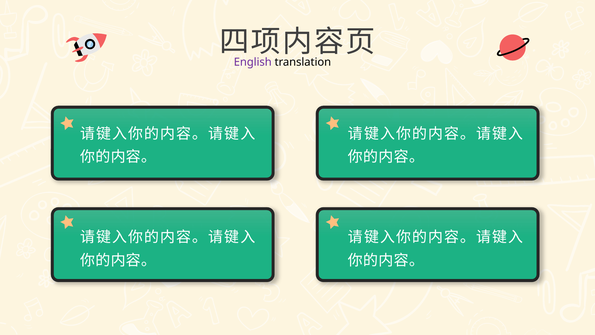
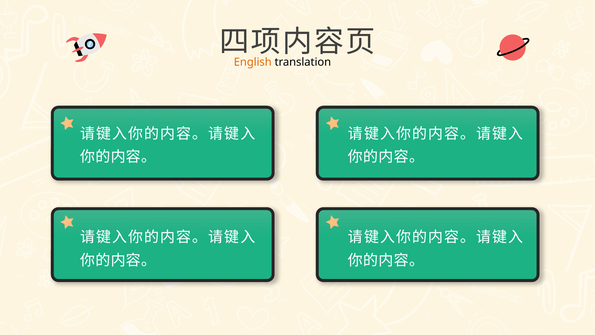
English colour: purple -> orange
